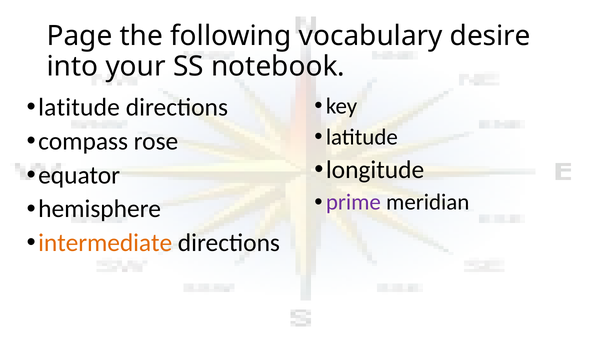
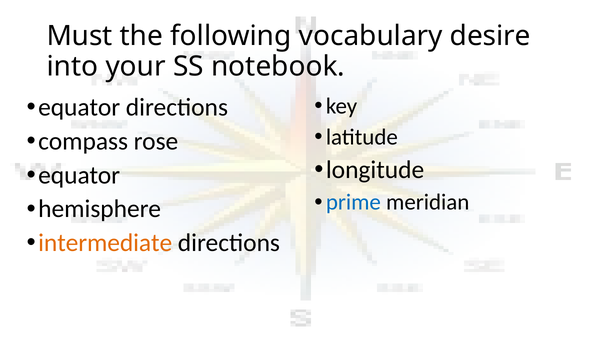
Page: Page -> Must
latitude at (79, 108): latitude -> equator
prime colour: purple -> blue
